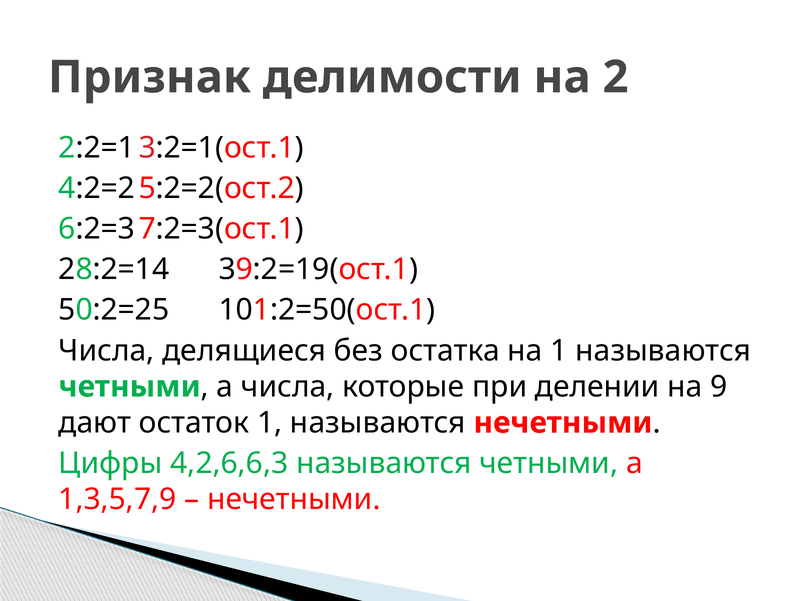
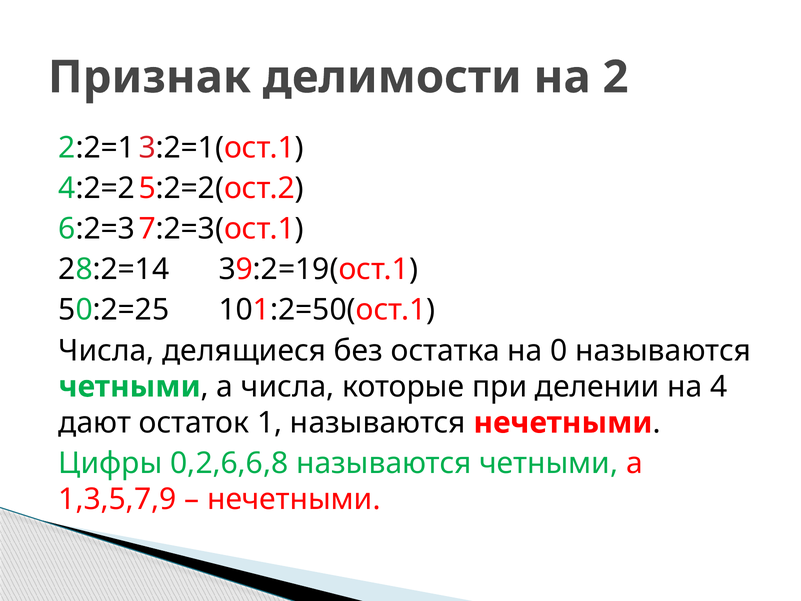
на 1: 1 -> 0
9: 9 -> 4
4,2,6,6,3: 4,2,6,6,3 -> 0,2,6,6,8
